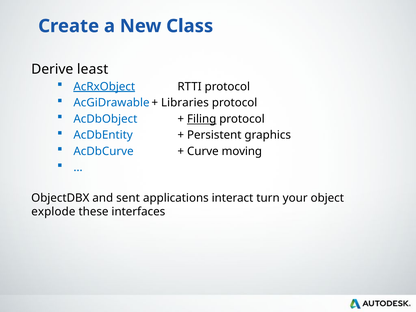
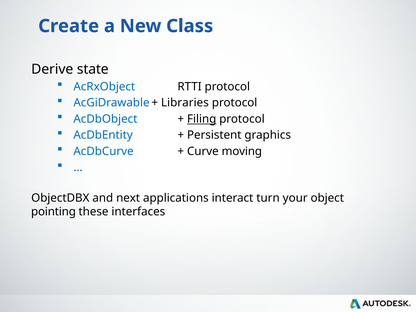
least: least -> state
AcRxObject underline: present -> none
sent: sent -> next
explode: explode -> pointing
